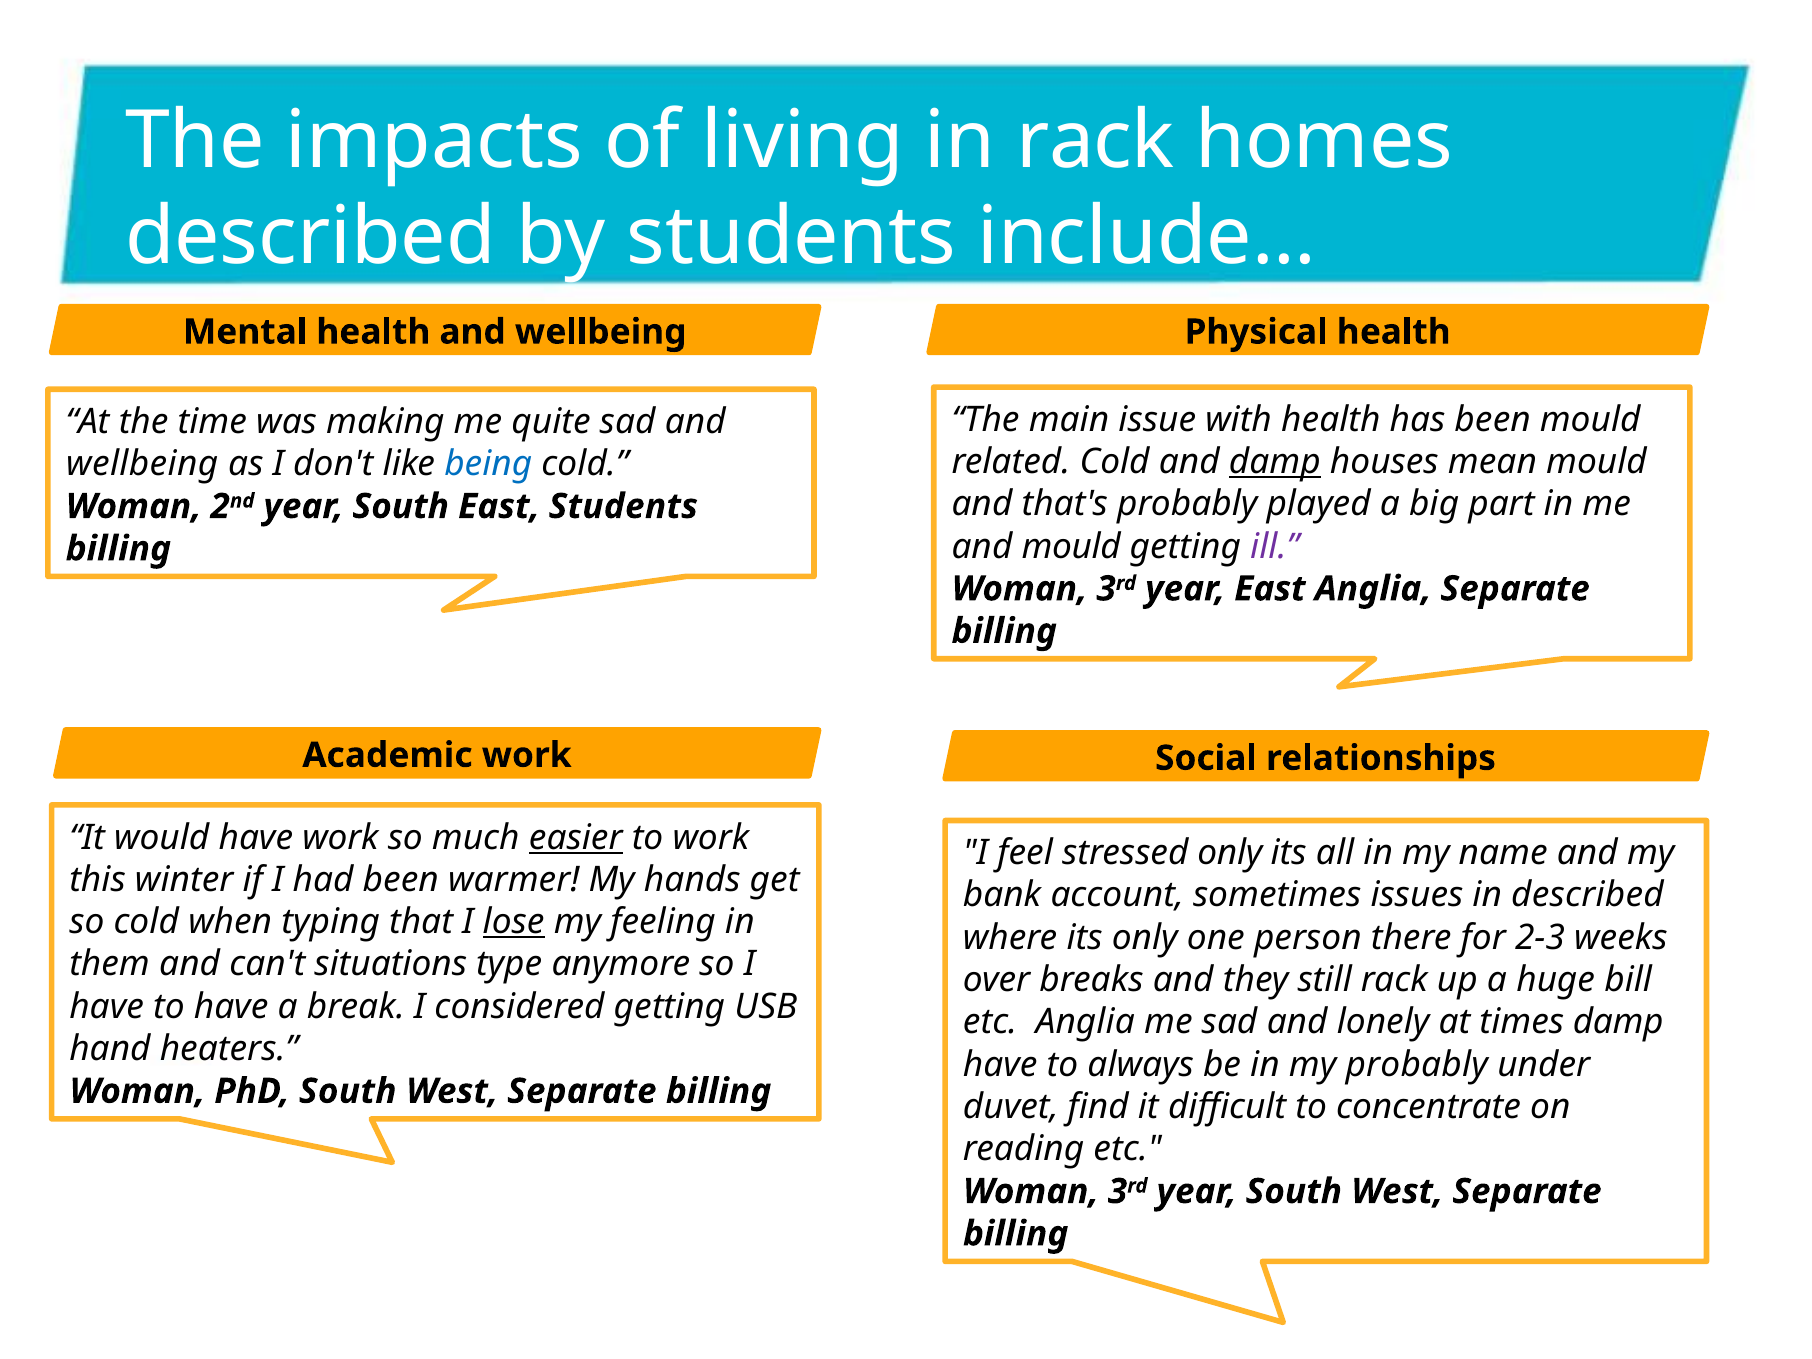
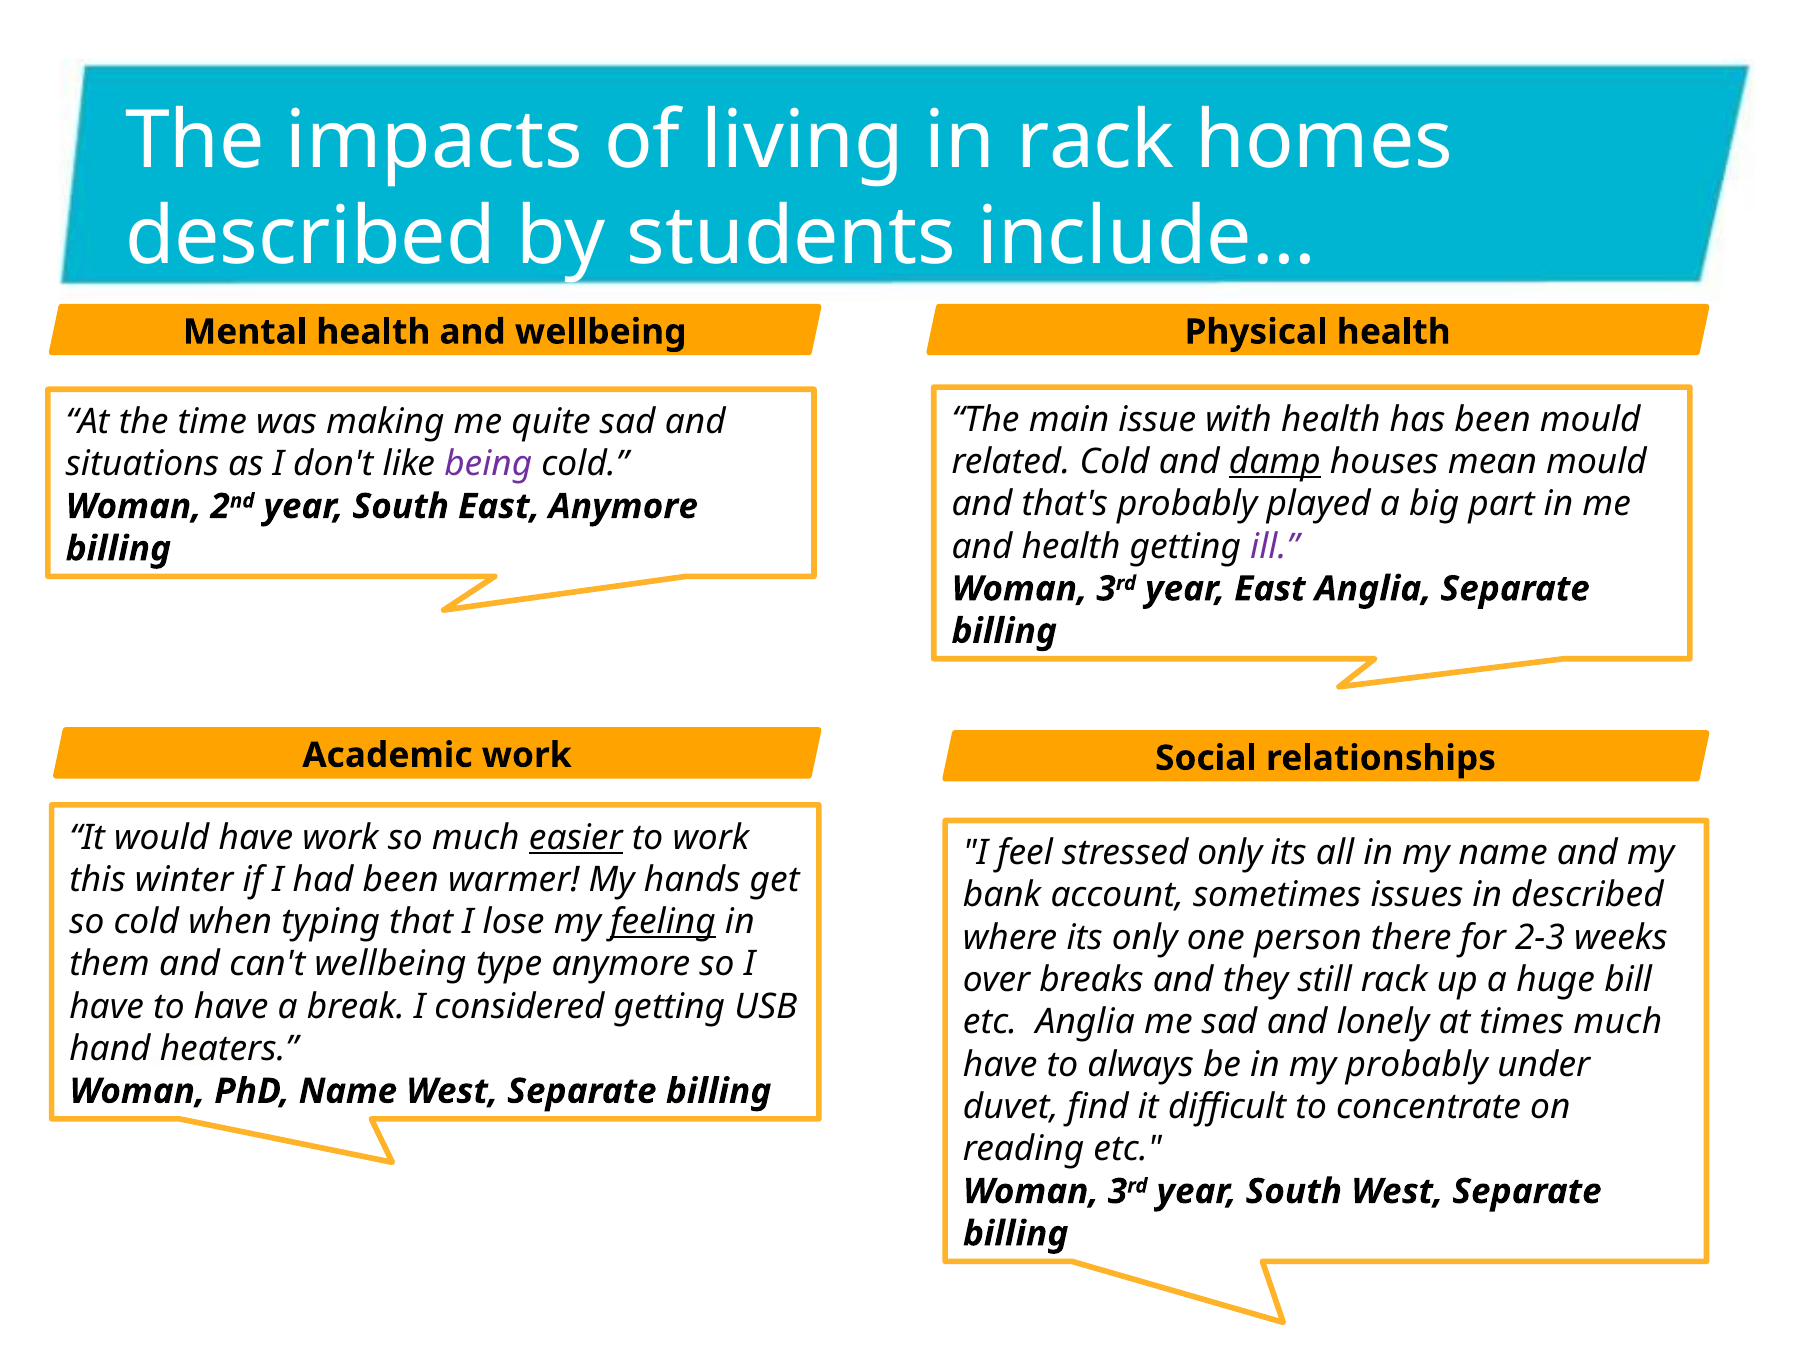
wellbeing at (142, 464): wellbeing -> situations
being colour: blue -> purple
East Students: Students -> Anymore
and mould: mould -> health
lose underline: present -> none
feeling underline: none -> present
can't situations: situations -> wellbeing
times damp: damp -> much
PhD South: South -> Name
